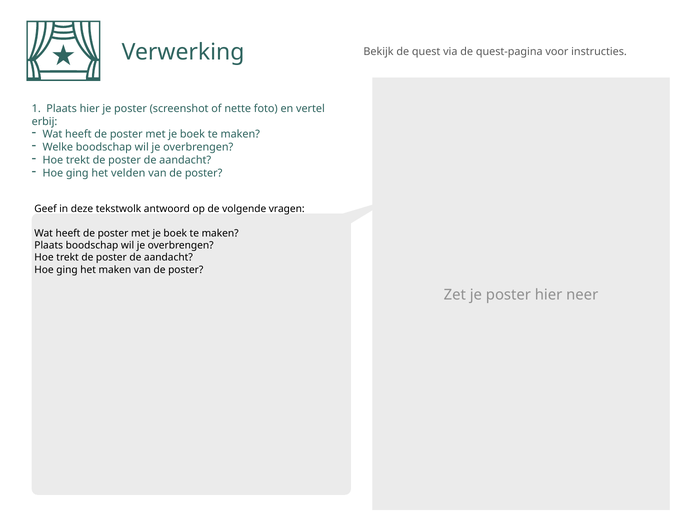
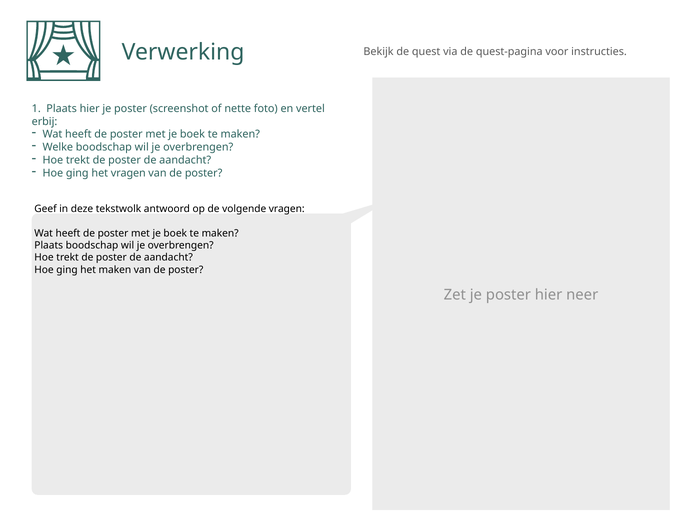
het velden: velden -> vragen
